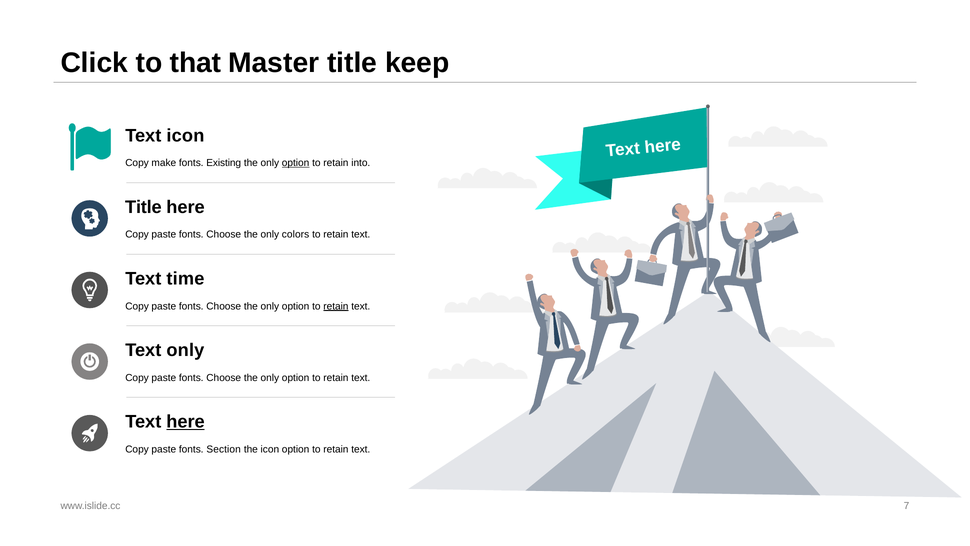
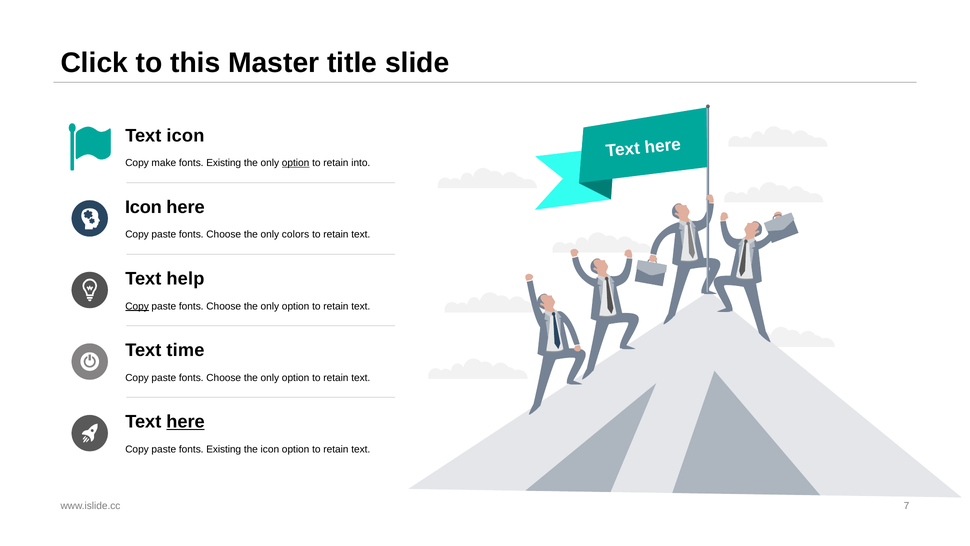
that: that -> this
keep: keep -> slide
Title at (143, 207): Title -> Icon
time: time -> help
Copy at (137, 306) underline: none -> present
retain at (336, 306) underline: present -> none
Text only: only -> time
paste fonts Section: Section -> Existing
